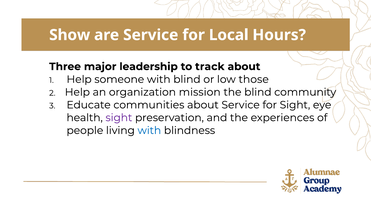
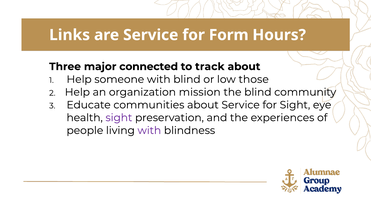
Show: Show -> Links
Local: Local -> Form
leadership: leadership -> connected
with at (149, 130) colour: blue -> purple
